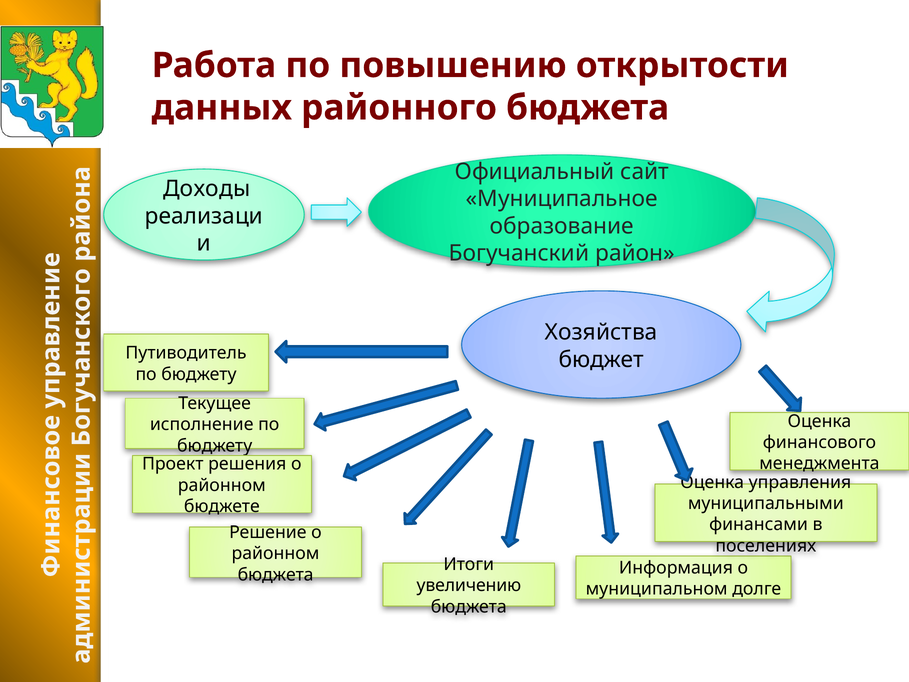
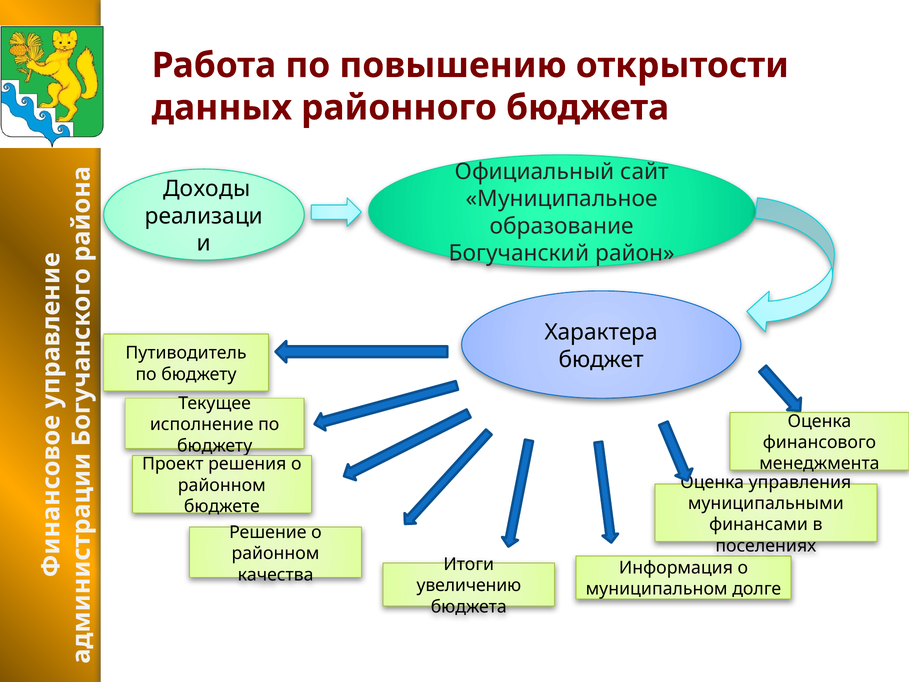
Хозяйства: Хозяйства -> Характера
бюджета at (276, 574): бюджета -> качества
